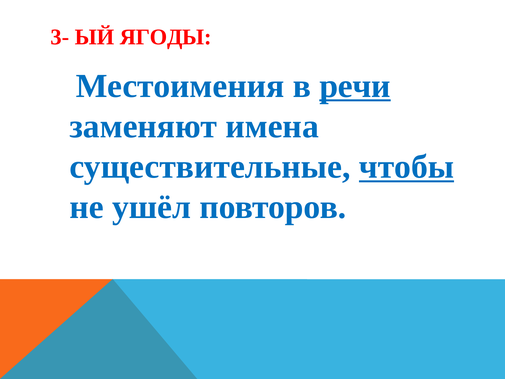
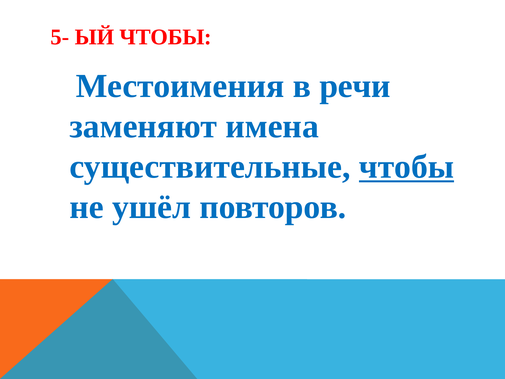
3-: 3- -> 5-
ЫЙ ЯГОДЫ: ЯГОДЫ -> ЧТОБЫ
речи underline: present -> none
